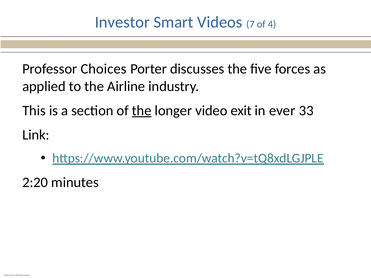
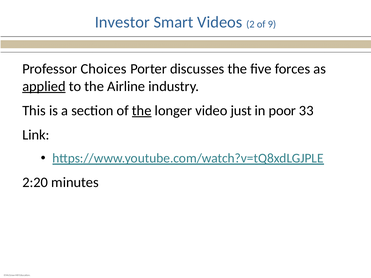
7: 7 -> 2
4: 4 -> 9
applied underline: none -> present
exit: exit -> just
ever: ever -> poor
